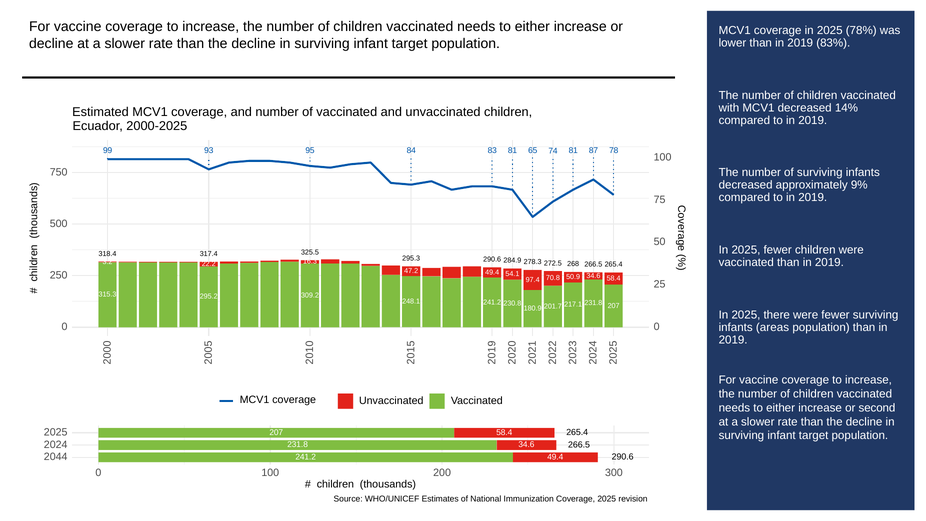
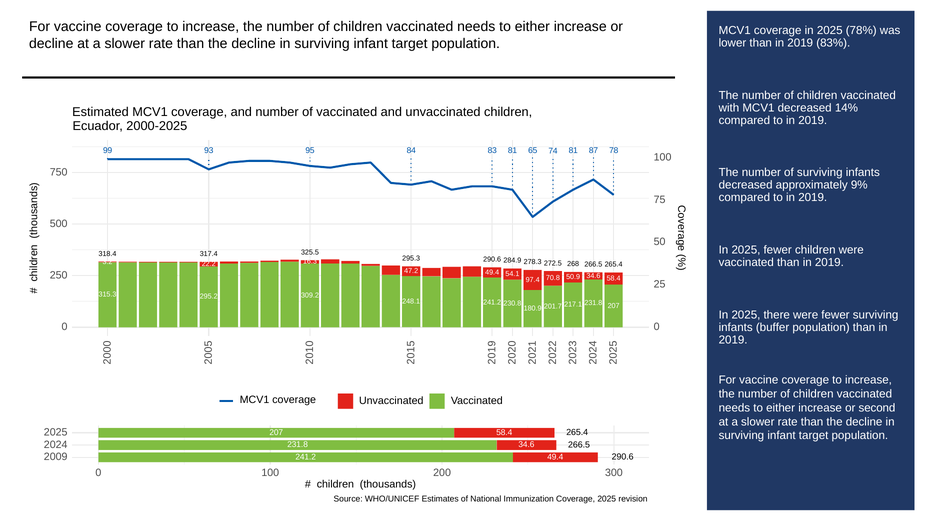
areas: areas -> buffer
2044: 2044 -> 2009
